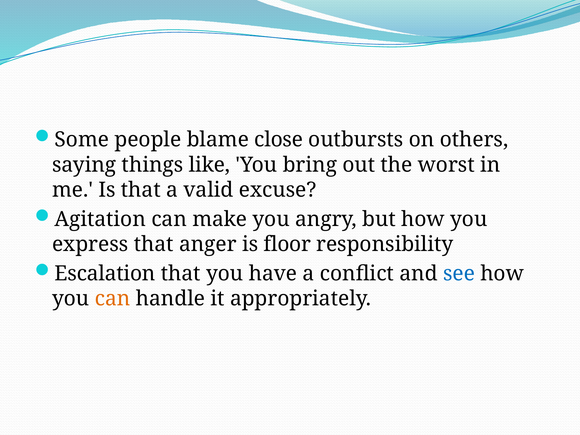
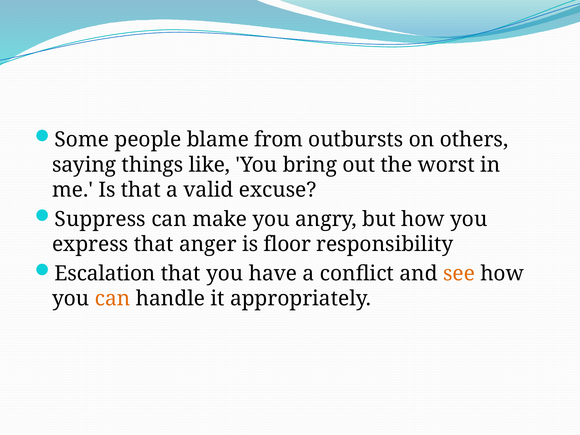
close: close -> from
Agitation: Agitation -> Suppress
see colour: blue -> orange
